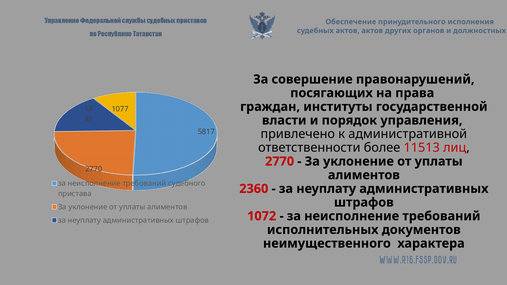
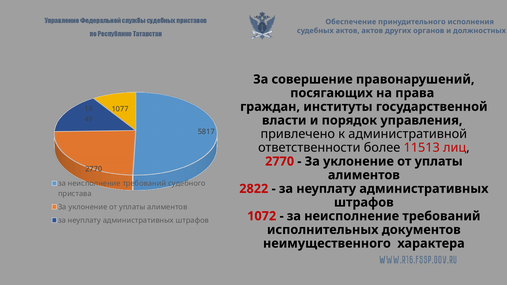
2360: 2360 -> 2822
